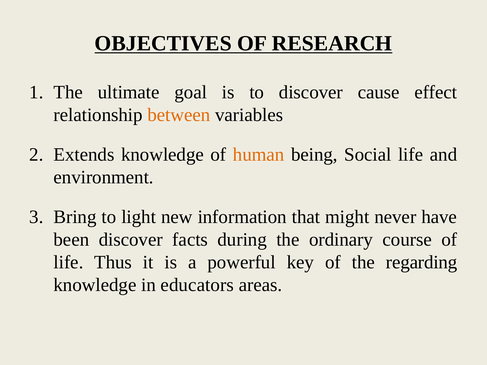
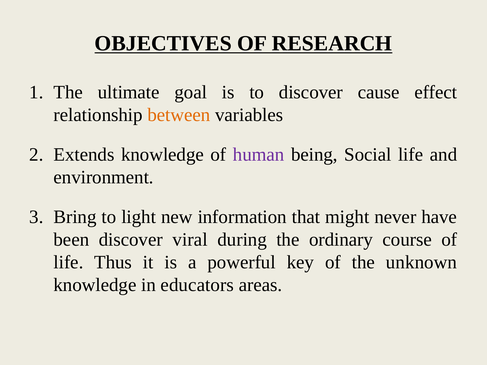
human colour: orange -> purple
facts: facts -> viral
regarding: regarding -> unknown
